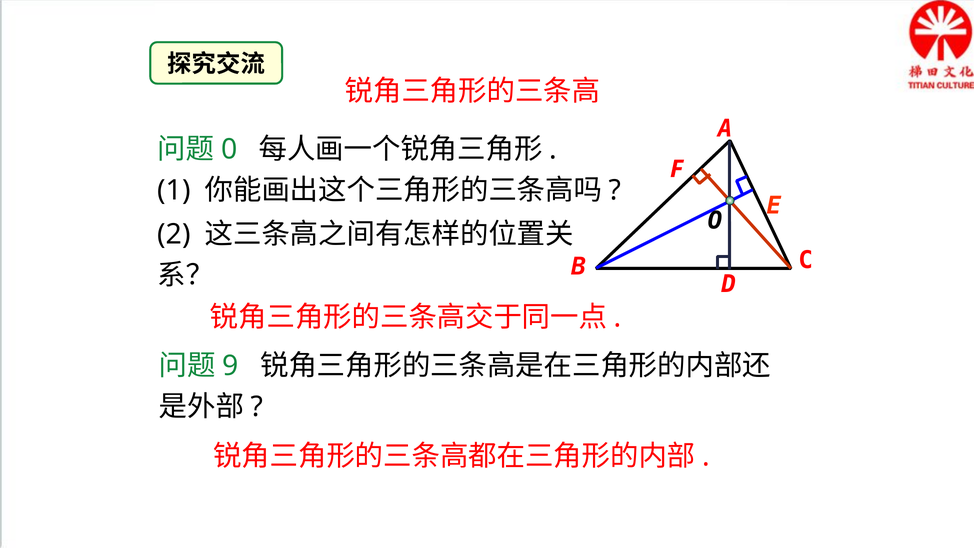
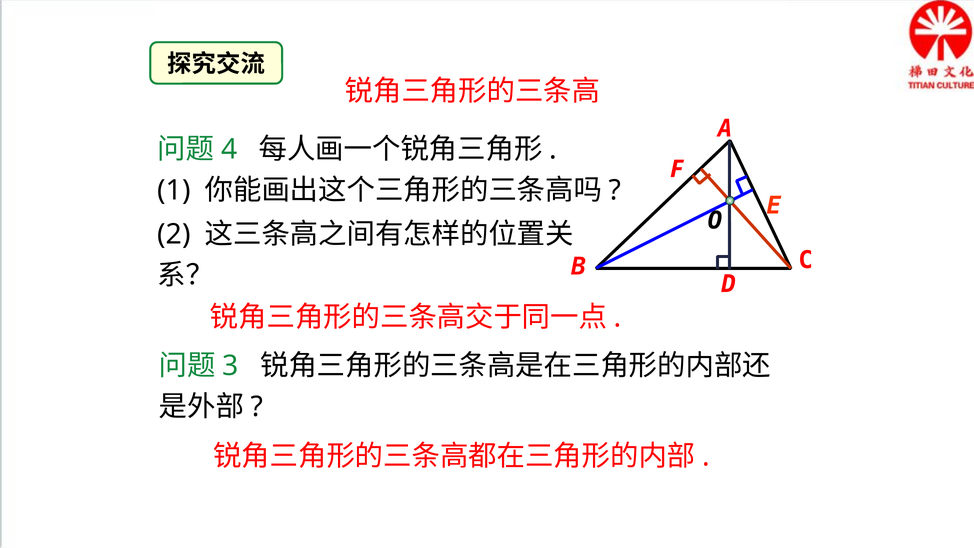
0: 0 -> 4
9: 9 -> 3
